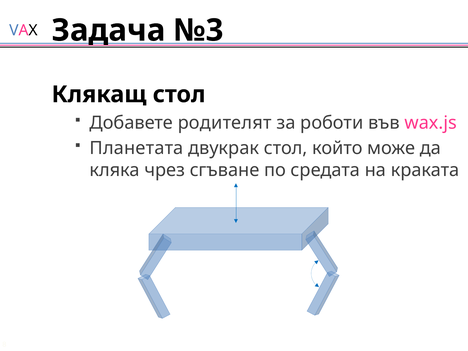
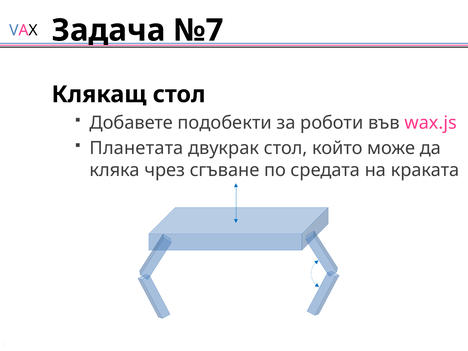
№3: №3 -> №7
родителят: родителят -> подобекти
